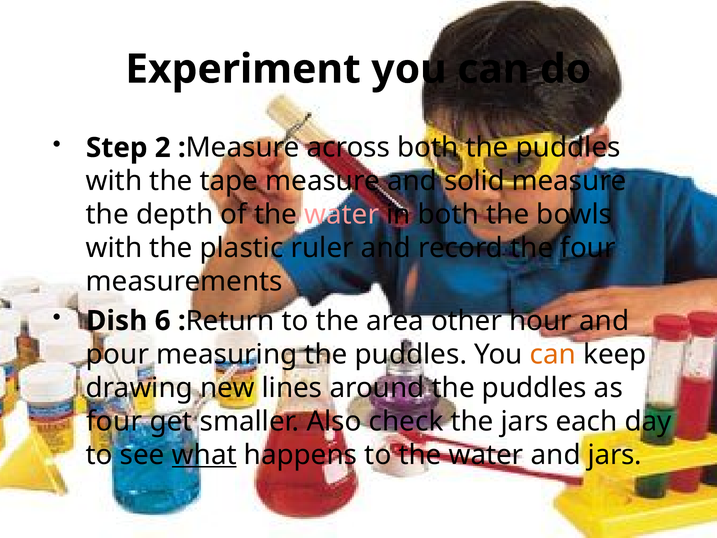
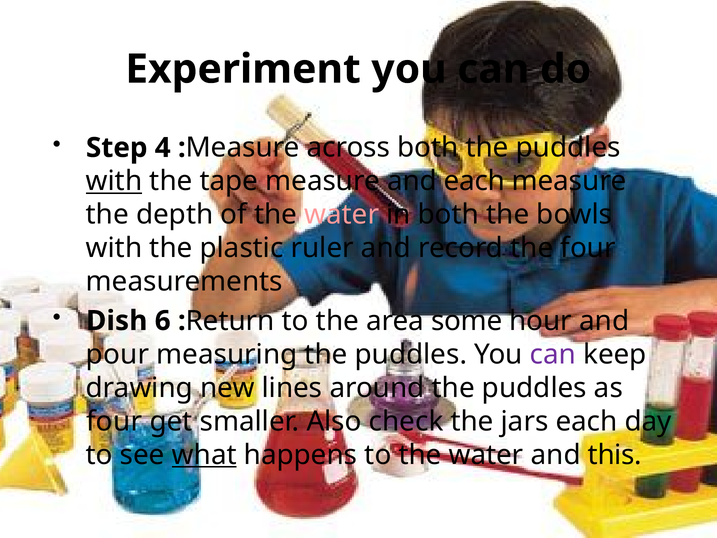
2: 2 -> 4
with at (114, 181) underline: none -> present
and solid: solid -> each
other: other -> some
can at (553, 354) colour: orange -> purple
and jars: jars -> this
